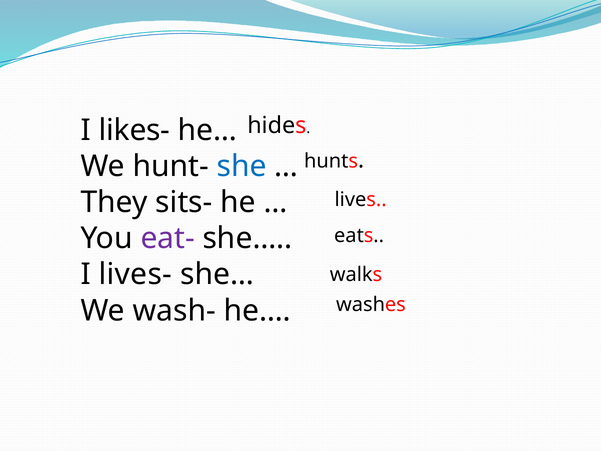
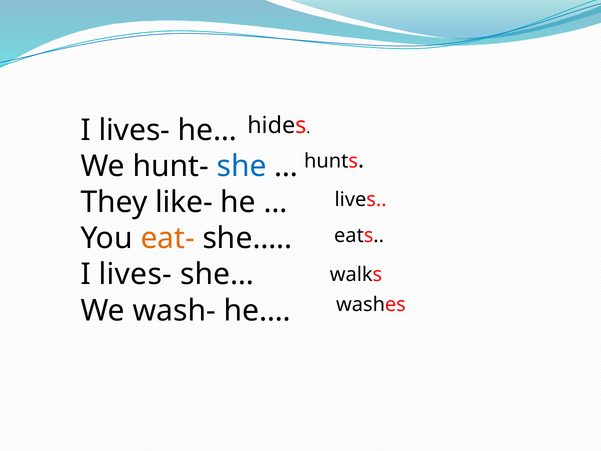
likes- at (134, 130): likes- -> lives-
sits-: sits- -> like-
eat- colour: purple -> orange
